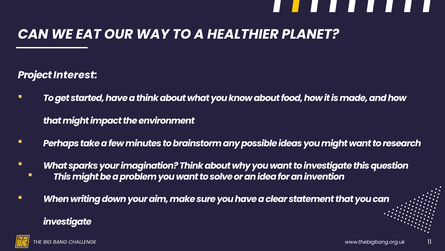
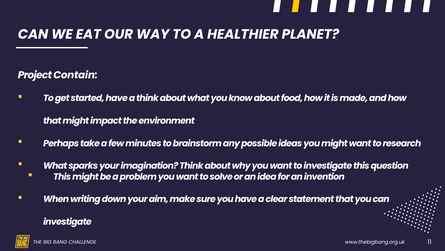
Interest: Interest -> Contain
